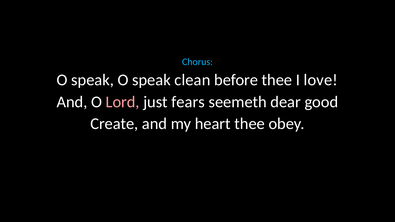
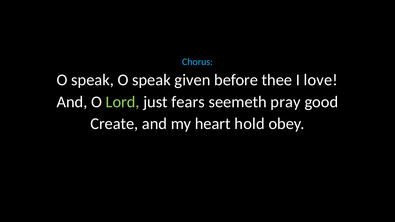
clean: clean -> given
Lord colour: pink -> light green
dear: dear -> pray
heart thee: thee -> hold
